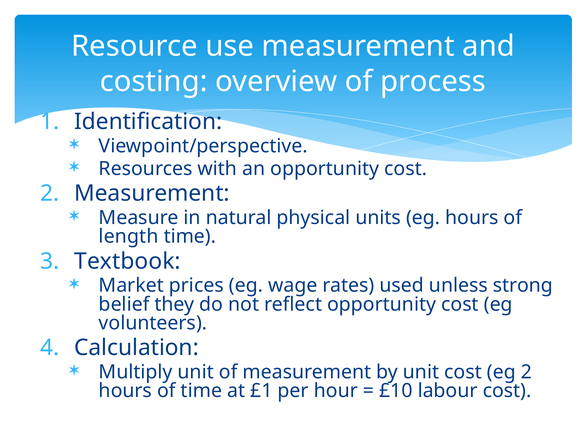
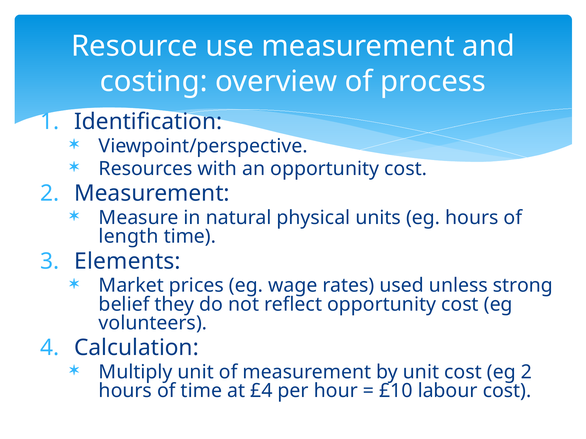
Textbook: Textbook -> Elements
£1: £1 -> £4
